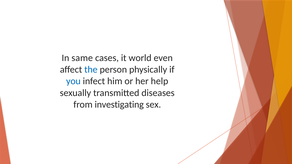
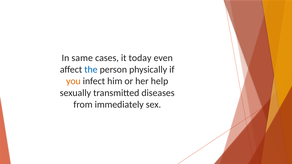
world: world -> today
you colour: blue -> orange
investigating: investigating -> immediately
